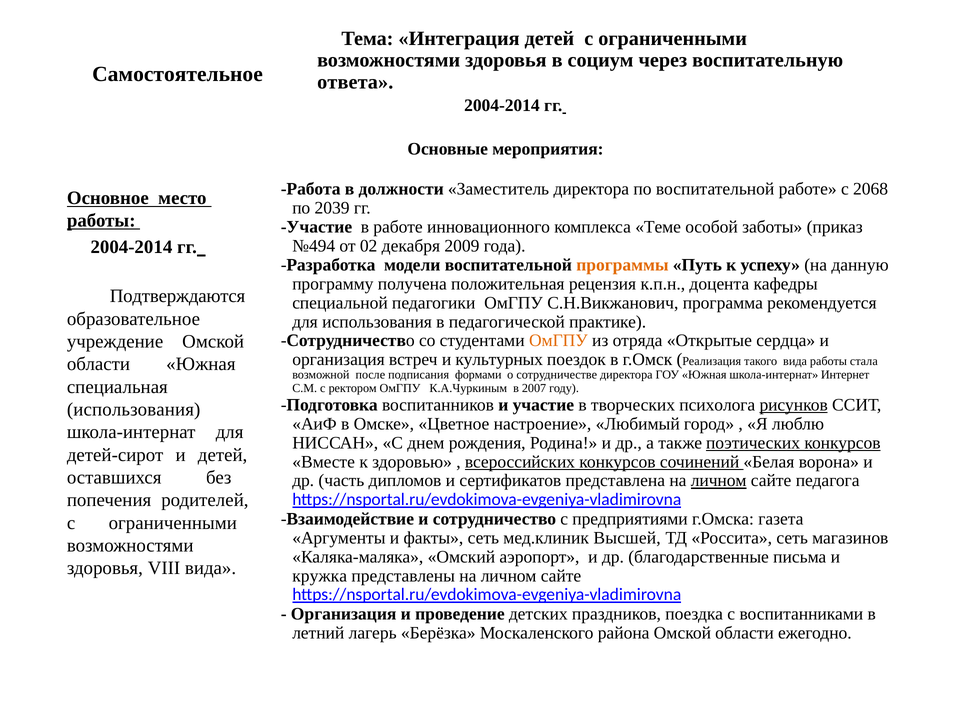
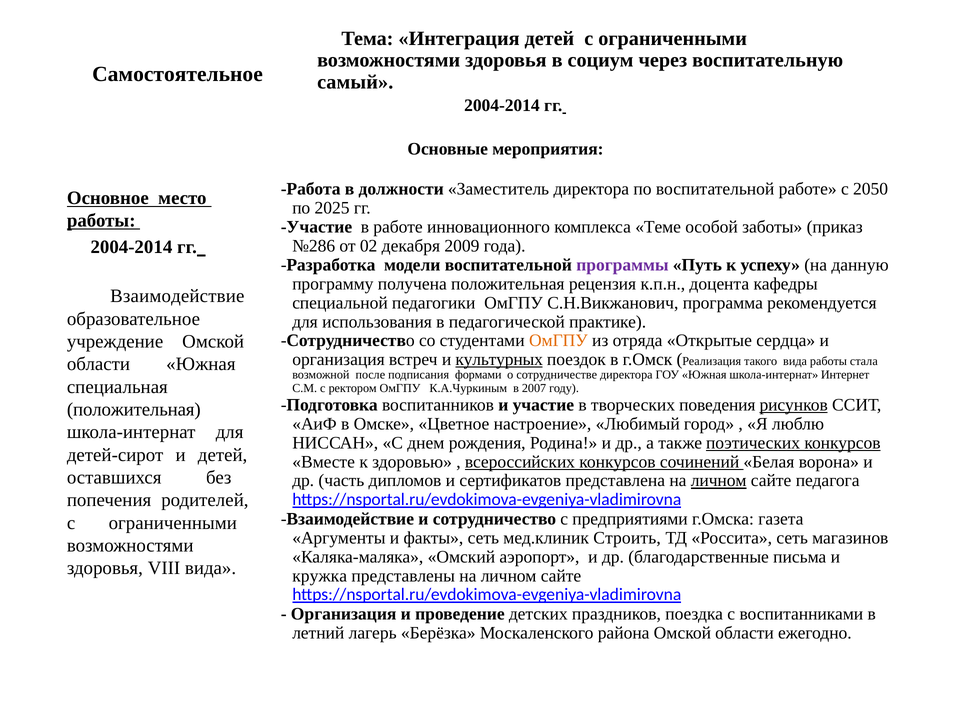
ответа: ответа -> самый
2068: 2068 -> 2050
2039: 2039 -> 2025
№494: №494 -> №286
программы colour: orange -> purple
Подтверждаются at (178, 296): Подтверждаются -> Взаимодействие
культурных underline: none -> present
психолога: психолога -> поведения
использования at (134, 409): использования -> положительная
Высшей: Высшей -> Строить
